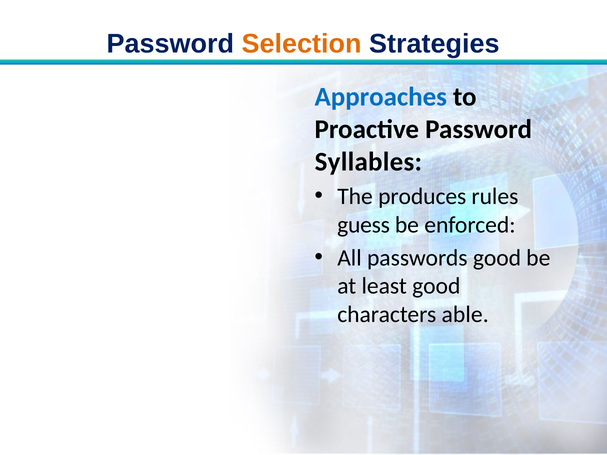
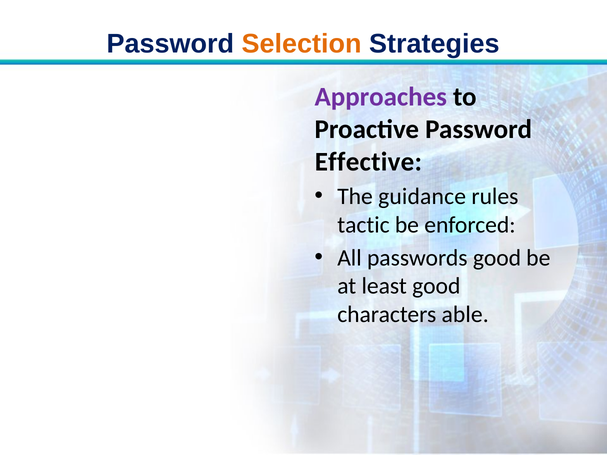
Approaches colour: blue -> purple
Syllables: Syllables -> Effective
produces: produces -> guidance
guess: guess -> tactic
